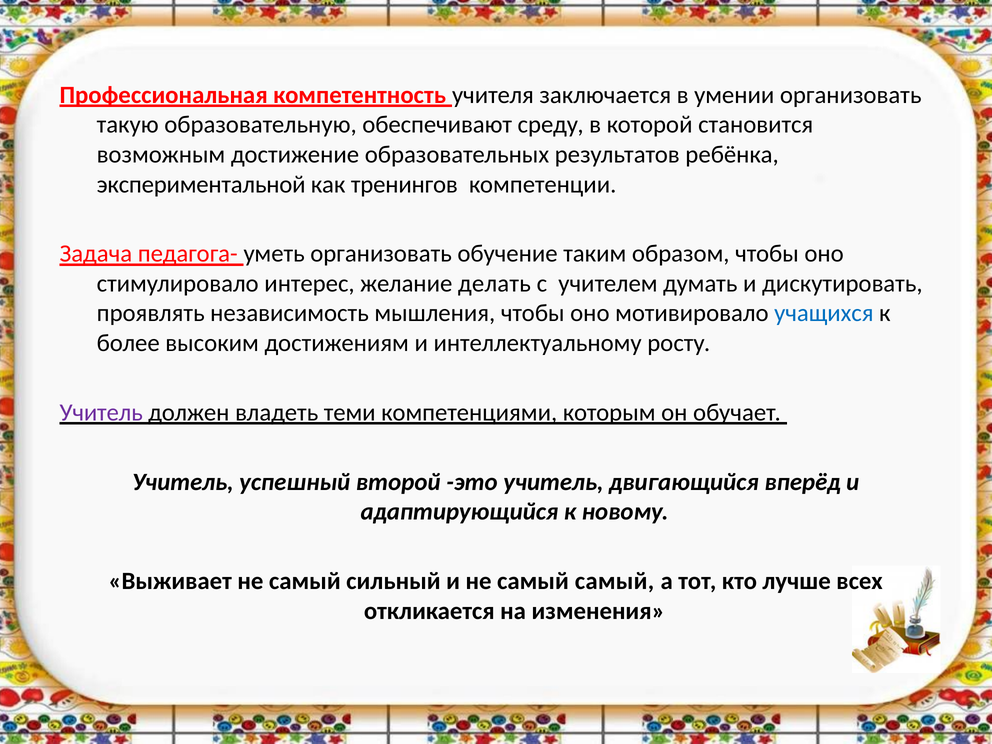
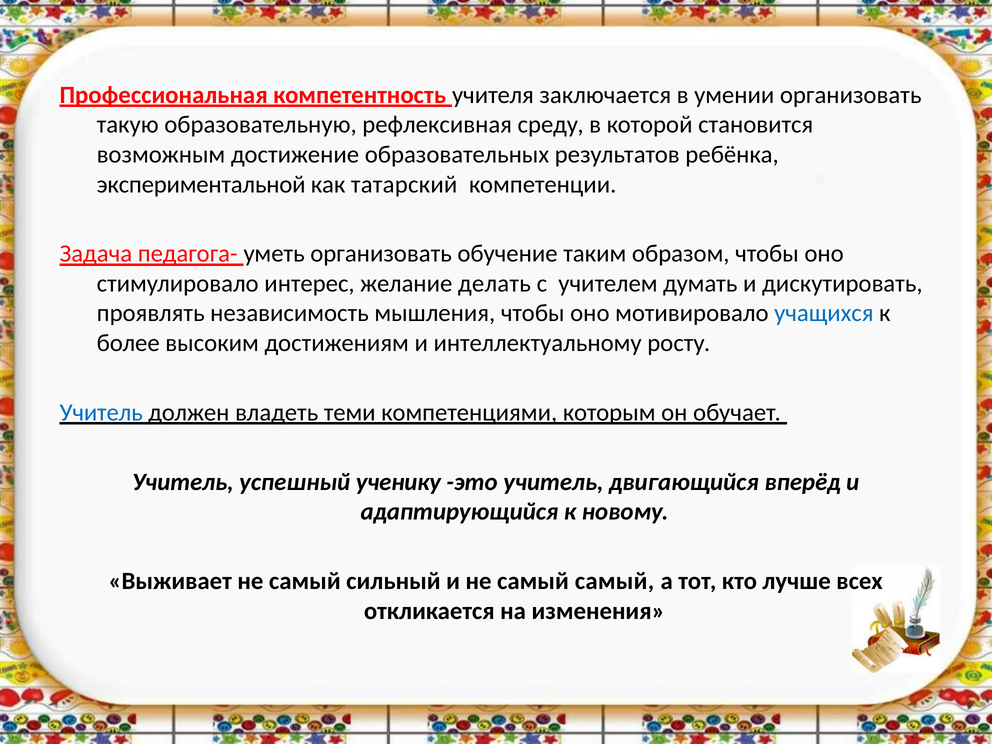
обеспечивают: обеспечивают -> рефлексивная
тренингов: тренингов -> татарский
Учитель at (101, 412) colour: purple -> blue
второй: второй -> ученику
